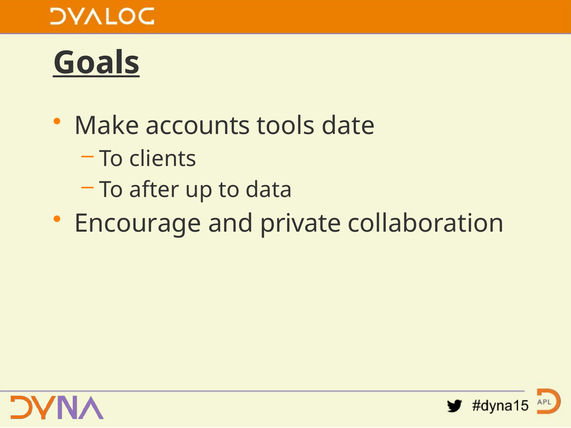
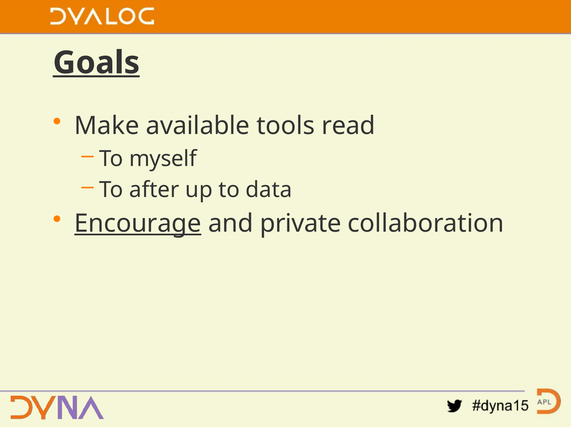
accounts: accounts -> available
date: date -> read
clients: clients -> myself
Encourage underline: none -> present
